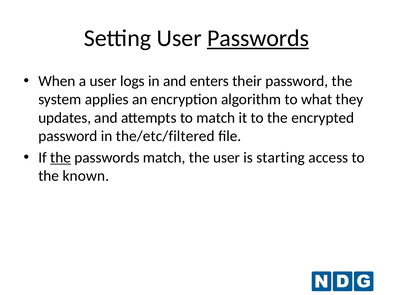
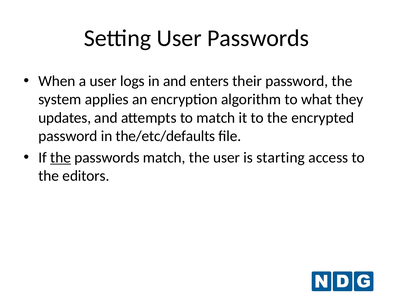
Passwords at (258, 38) underline: present -> none
the/etc/filtered: the/etc/filtered -> the/etc/defaults
known: known -> editors
